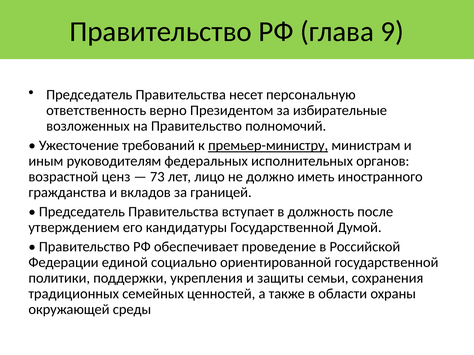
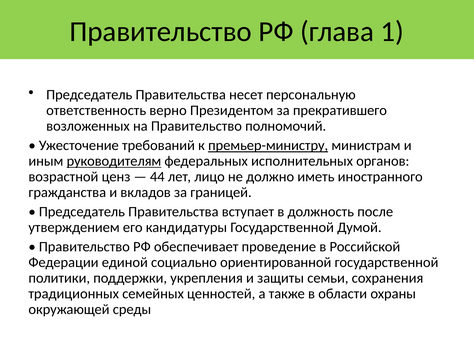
9: 9 -> 1
избирательные: избирательные -> прекратившего
руководителям underline: none -> present
73: 73 -> 44
